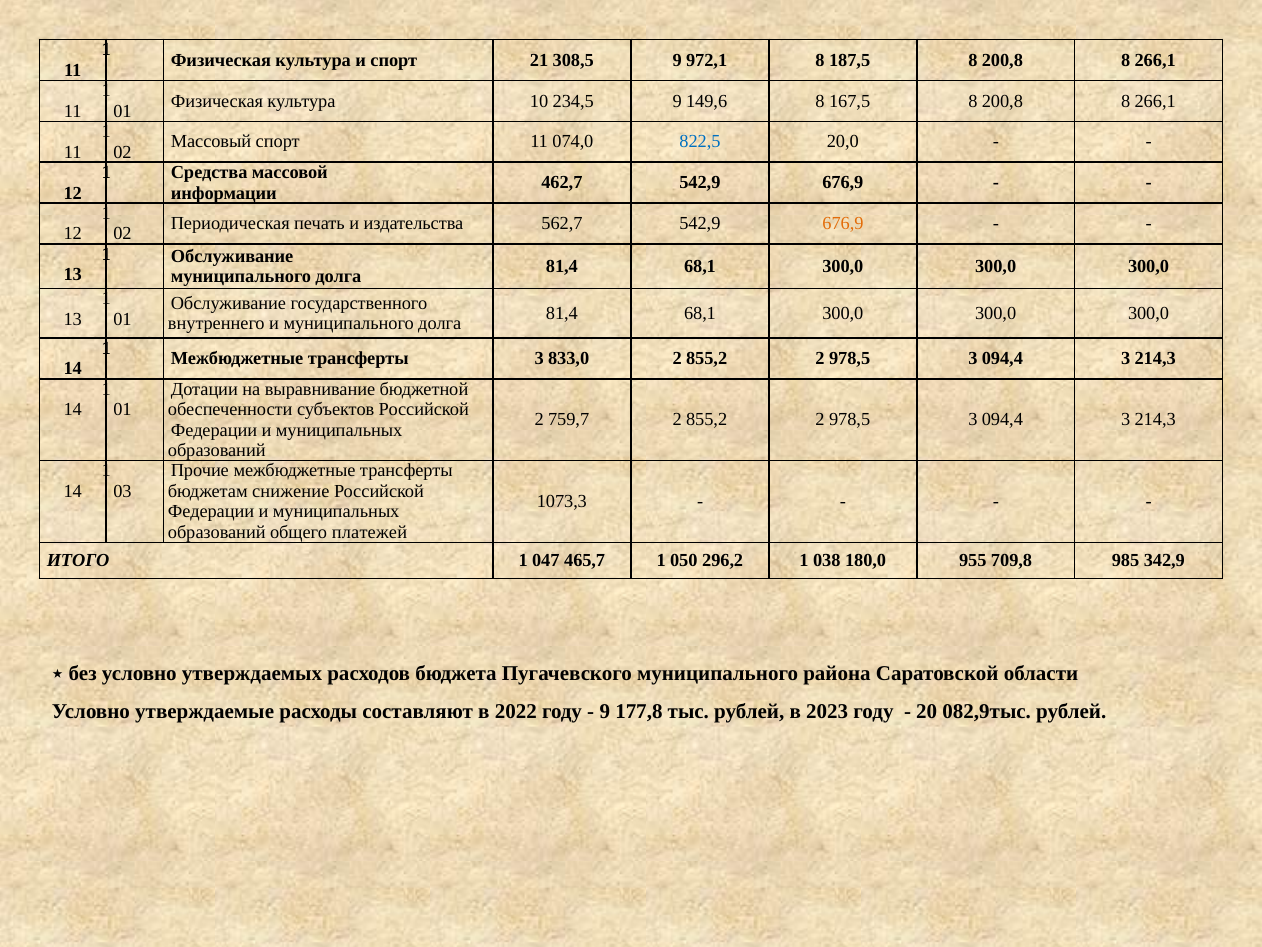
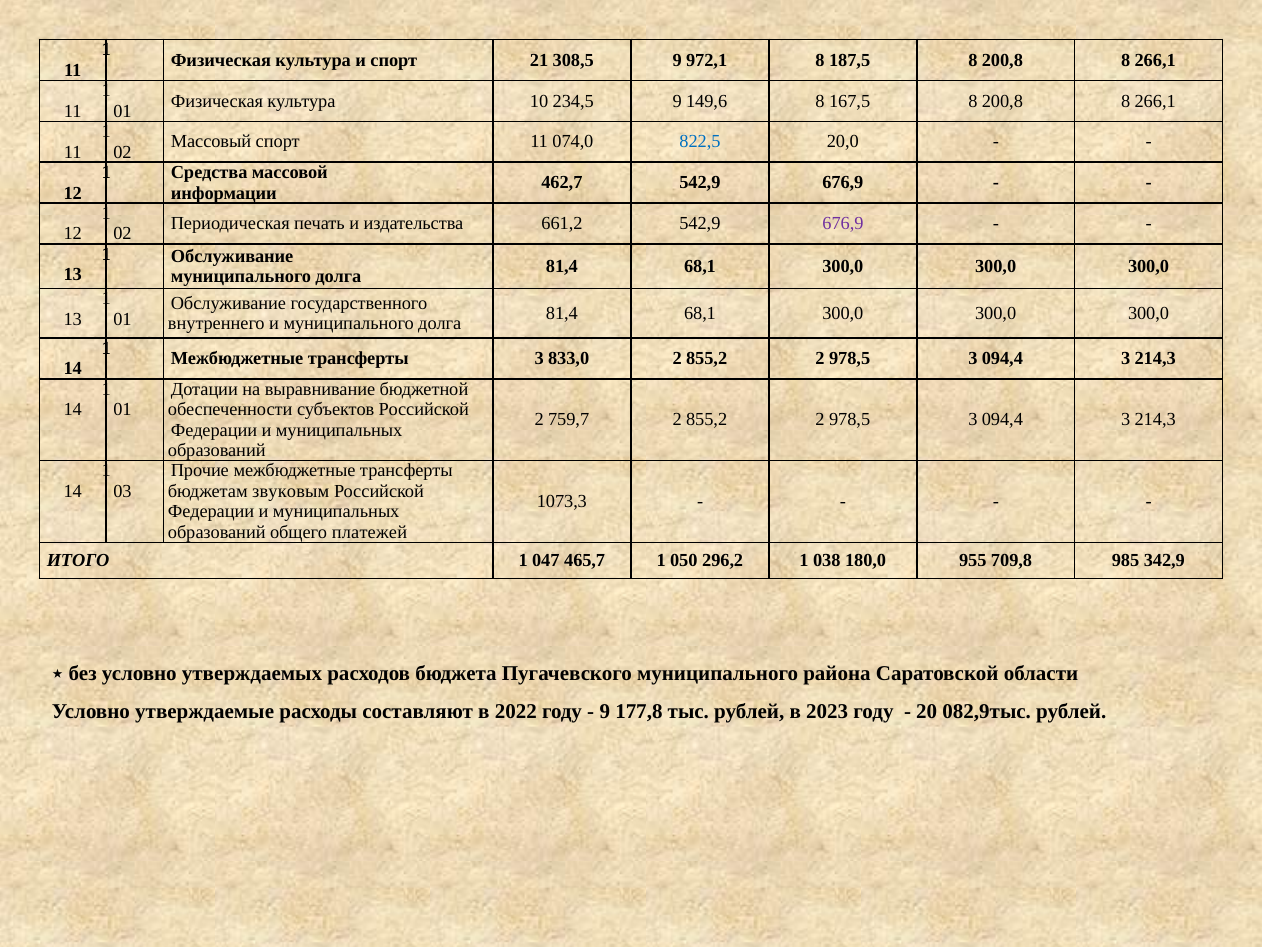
562,7: 562,7 -> 661,2
676,9 at (843, 224) colour: orange -> purple
снижение: снижение -> звуковым
